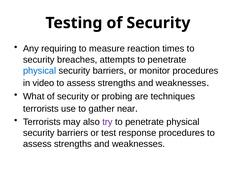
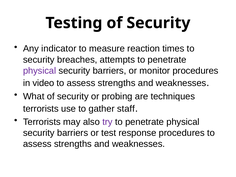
requiring: requiring -> indicator
physical at (40, 71) colour: blue -> purple
near: near -> staff
